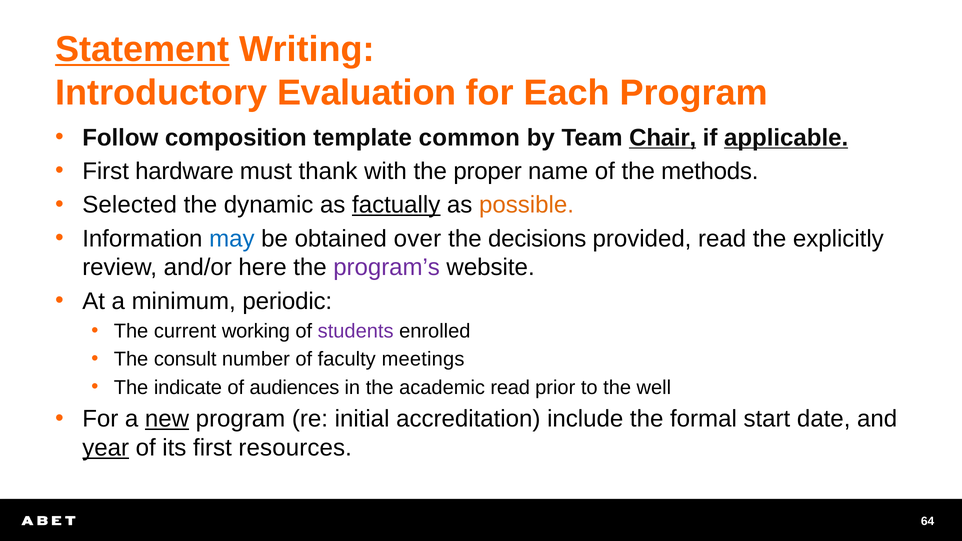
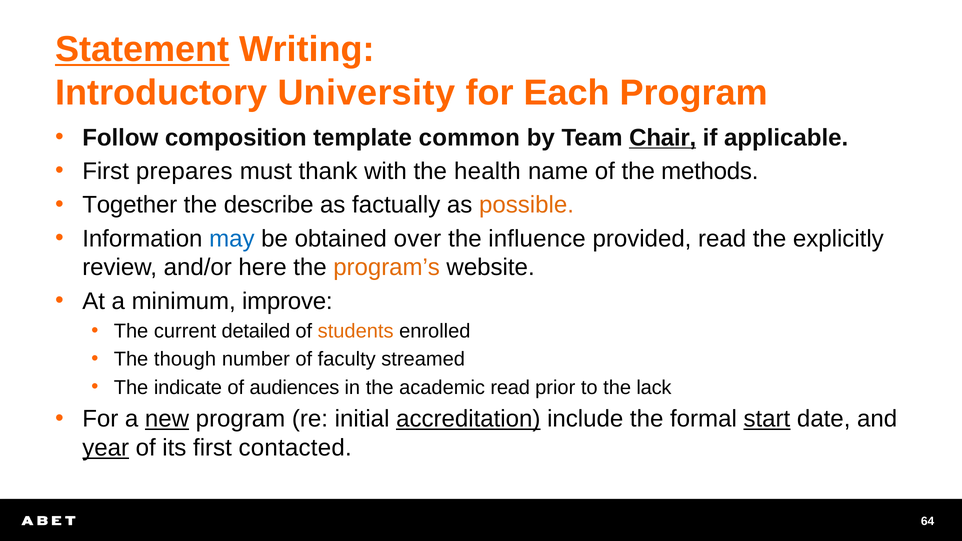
Evaluation: Evaluation -> University
applicable underline: present -> none
hardware: hardware -> prepares
proper: proper -> health
Selected: Selected -> Together
dynamic: dynamic -> describe
factually underline: present -> none
decisions: decisions -> influence
program’s colour: purple -> orange
periodic: periodic -> improve
working: working -> detailed
students colour: purple -> orange
consult: consult -> though
meetings: meetings -> streamed
well: well -> lack
accreditation underline: none -> present
start underline: none -> present
resources: resources -> contacted
